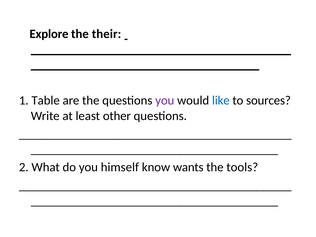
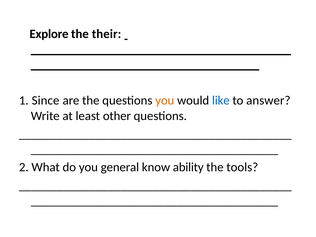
Table: Table -> Since
you at (165, 101) colour: purple -> orange
sources: sources -> answer
himself: himself -> general
wants: wants -> ability
